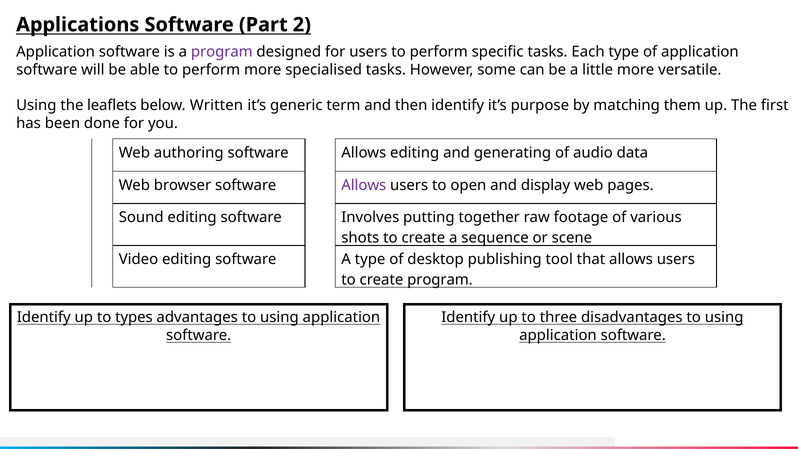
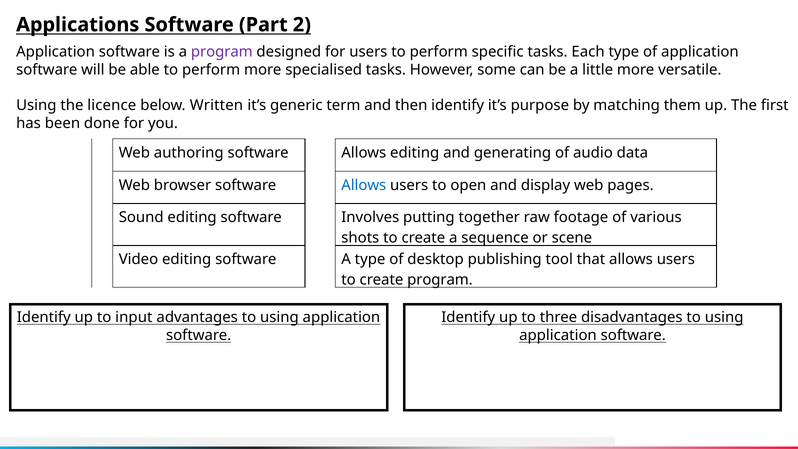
leaflets: leaflets -> licence
Allows at (364, 185) colour: purple -> blue
types: types -> input
